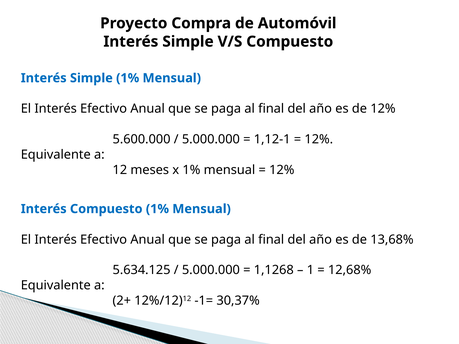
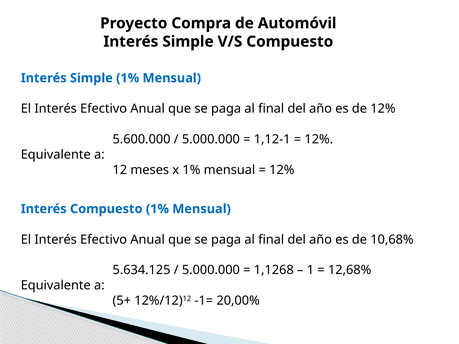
13,68%: 13,68% -> 10,68%
2+: 2+ -> 5+
30,37%: 30,37% -> 20,00%
